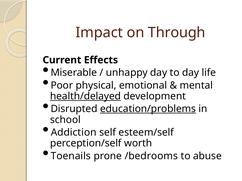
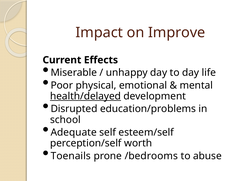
Through: Through -> Improve
education/problems underline: present -> none
Addiction: Addiction -> Adequate
